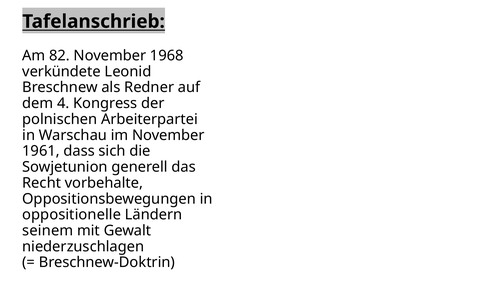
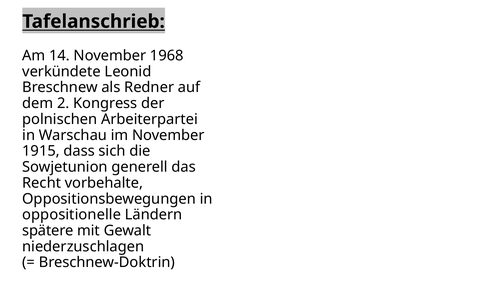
82: 82 -> 14
4: 4 -> 2
1961: 1961 -> 1915
seinem: seinem -> spätere
